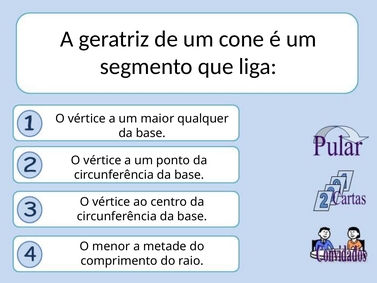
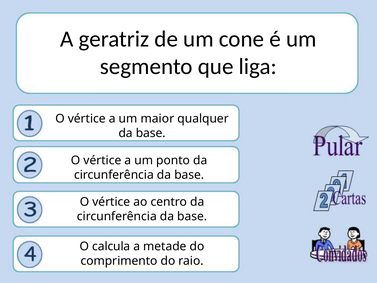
menor: menor -> calcula
